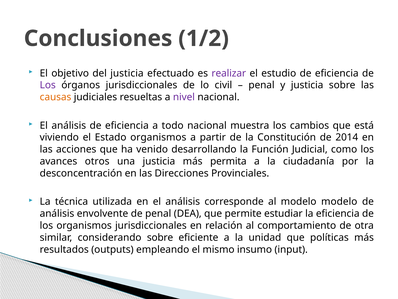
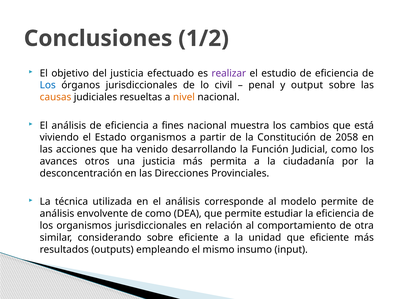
Los at (48, 85) colour: purple -> blue
y justicia: justicia -> output
nivel colour: purple -> orange
todo: todo -> fines
2014: 2014 -> 2058
modelo modelo: modelo -> permite
de penal: penal -> como
que políticas: políticas -> eficiente
